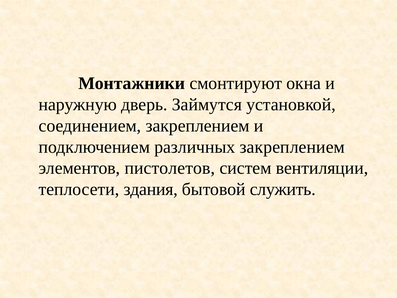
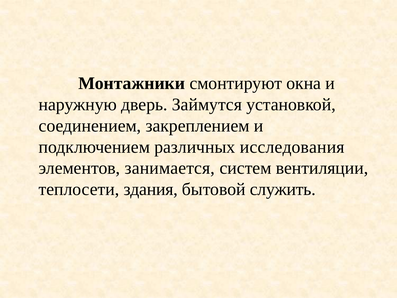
различных закреплением: закреплением -> исследования
пистолетов: пистолетов -> занимается
